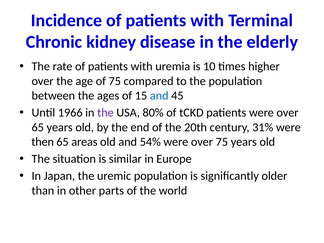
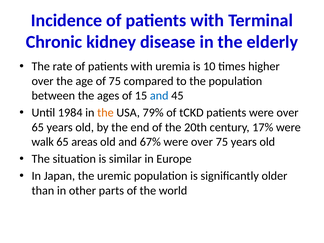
1966: 1966 -> 1984
the at (105, 113) colour: purple -> orange
80%: 80% -> 79%
31%: 31% -> 17%
then: then -> walk
54%: 54% -> 67%
